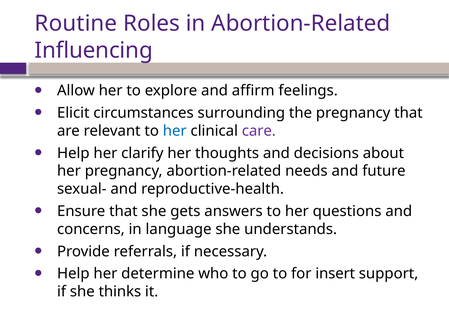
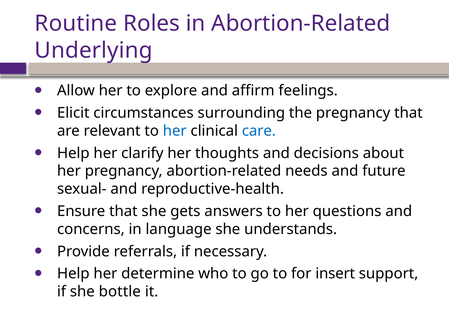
Influencing: Influencing -> Underlying
care colour: purple -> blue
thinks: thinks -> bottle
